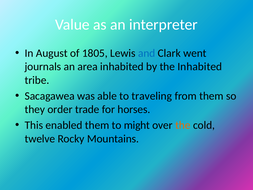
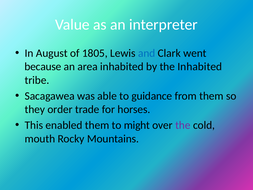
journals: journals -> because
traveling: traveling -> guidance
the at (183, 125) colour: orange -> purple
twelve: twelve -> mouth
